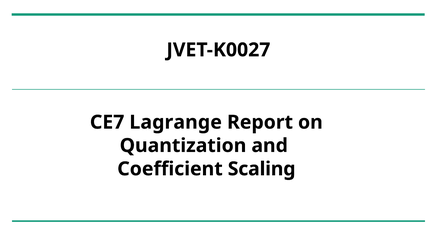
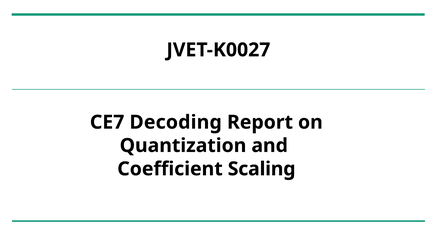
Lagrange: Lagrange -> Decoding
